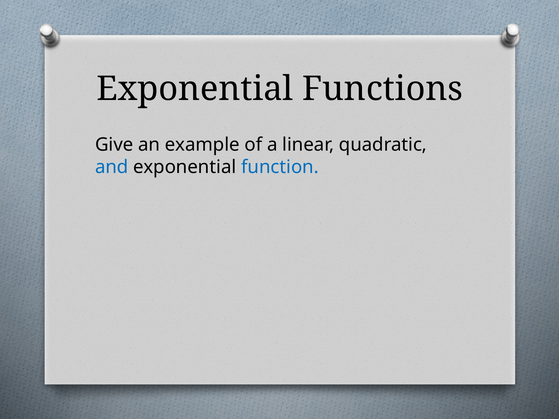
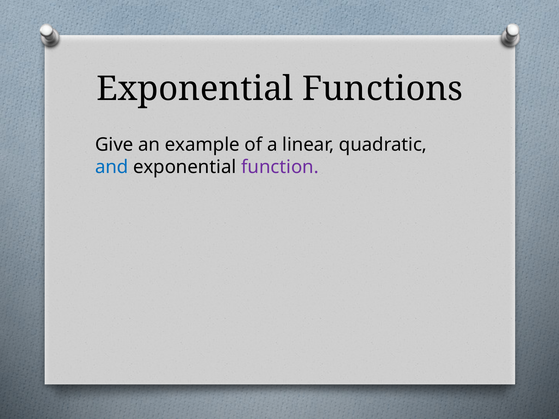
function colour: blue -> purple
